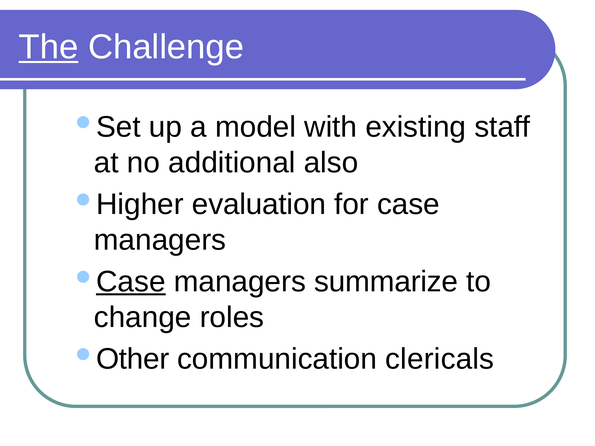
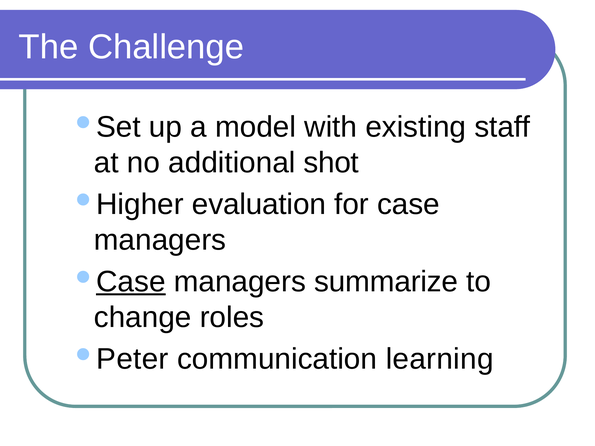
The underline: present -> none
also: also -> shot
Other: Other -> Peter
clericals: clericals -> learning
